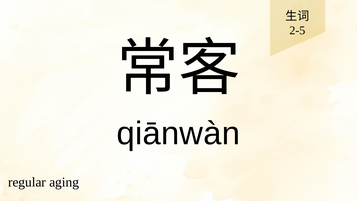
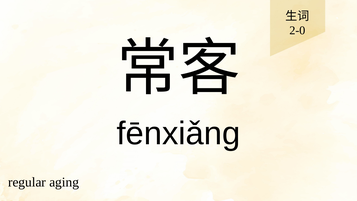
2-5: 2-5 -> 2-0
qiānwàn: qiānwàn -> fēnxiǎng
